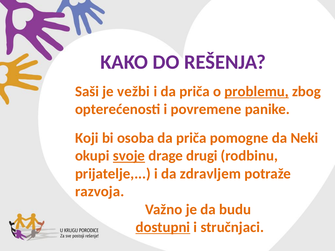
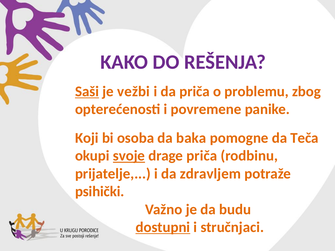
Saši underline: none -> present
problemu underline: present -> none
priča at (191, 138): priča -> baka
Neki: Neki -> Teča
drage drugi: drugi -> priča
razvoja: razvoja -> psihički
